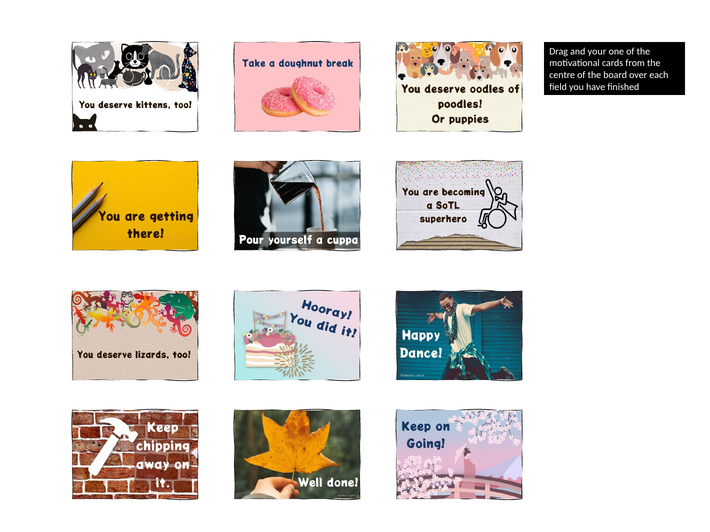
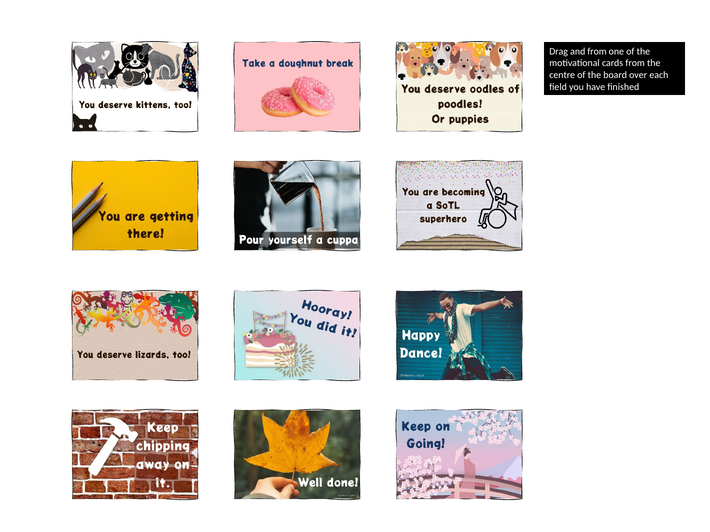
and your: your -> from
